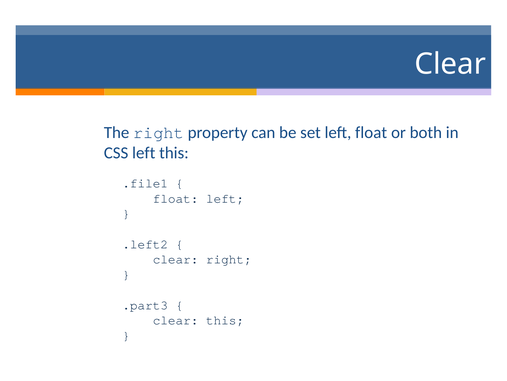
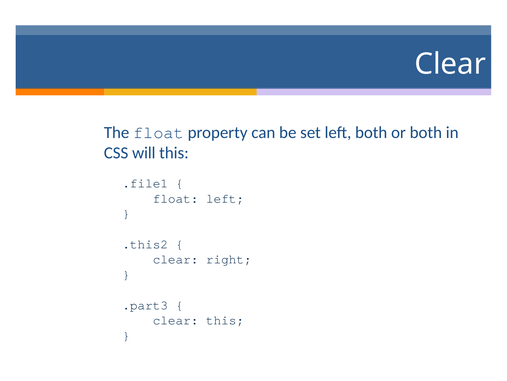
The right: right -> float
left float: float -> both
CSS left: left -> will
.left2: .left2 -> .this2
